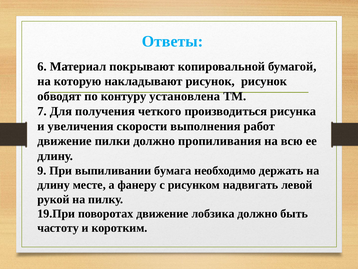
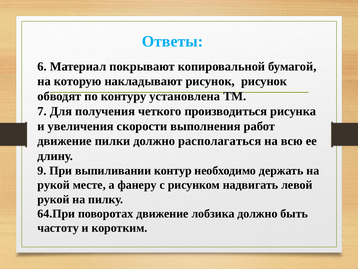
пропиливания: пропиливания -> располагаться
бумага: бумага -> контур
длину at (54, 185): длину -> рукой
19.При: 19.При -> 64.При
